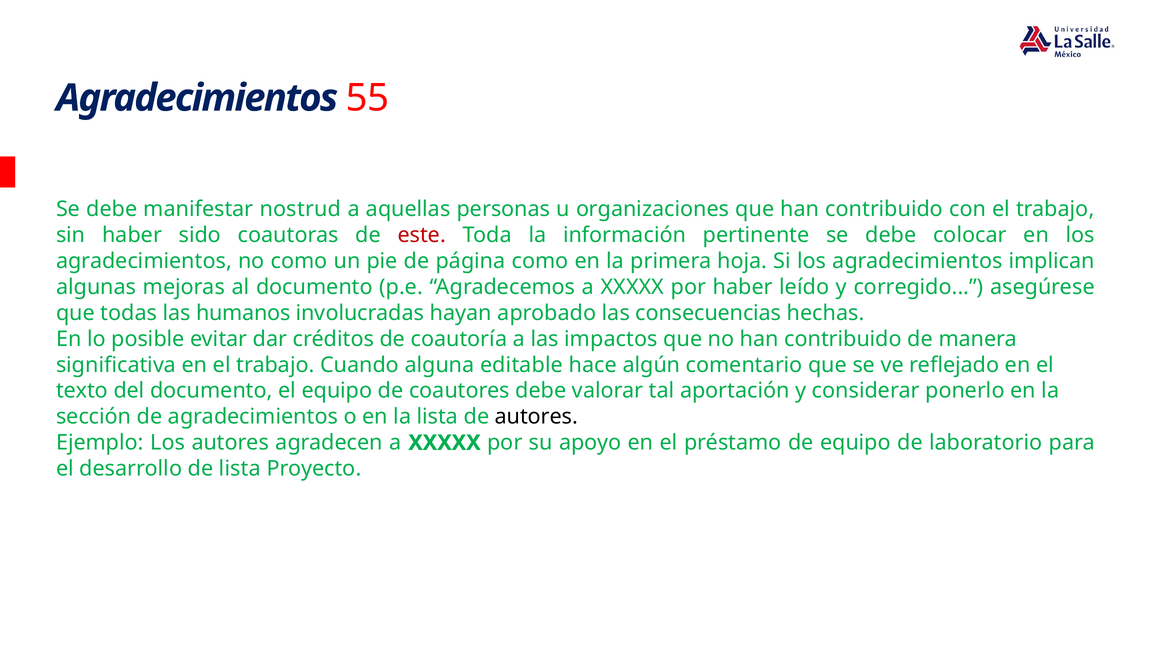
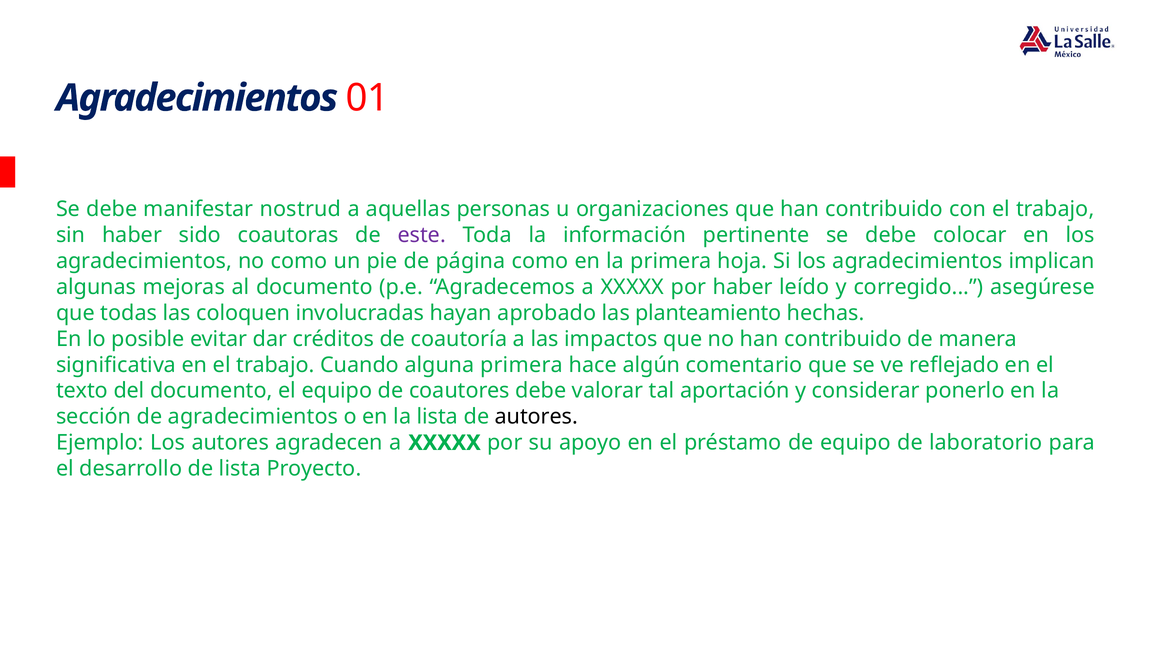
55: 55 -> 01
este colour: red -> purple
humanos: humanos -> coloquen
consecuencias: consecuencias -> planteamiento
alguna editable: editable -> primera
